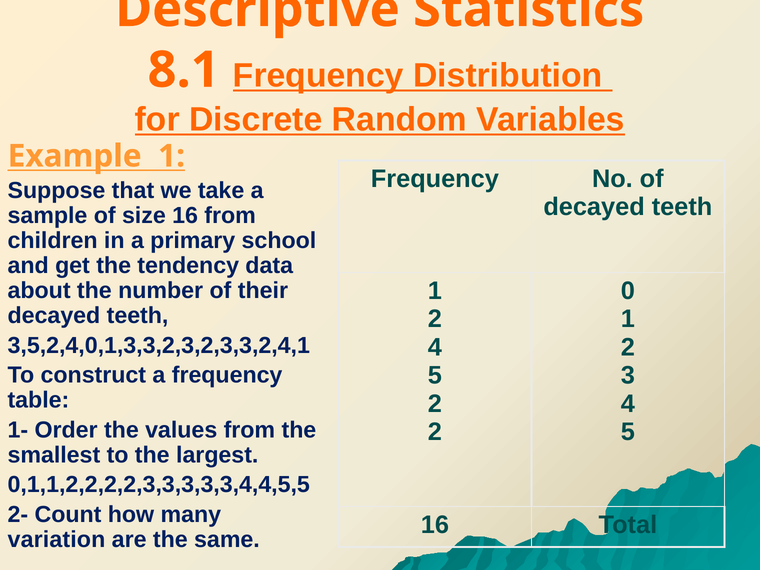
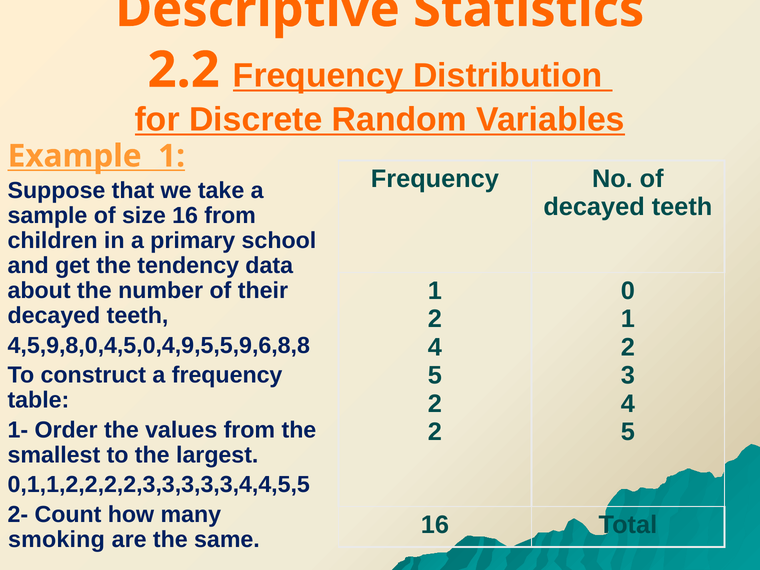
8.1: 8.1 -> 2.2
3,5,2,4,0,1,3,3,2,3,2,3,3,2,4,1: 3,5,2,4,0,1,3,3,2,3,2,3,3,2,4,1 -> 4,5,9,8,0,4,5,0,4,9,5,5,9,6,8,8
variation: variation -> smoking
